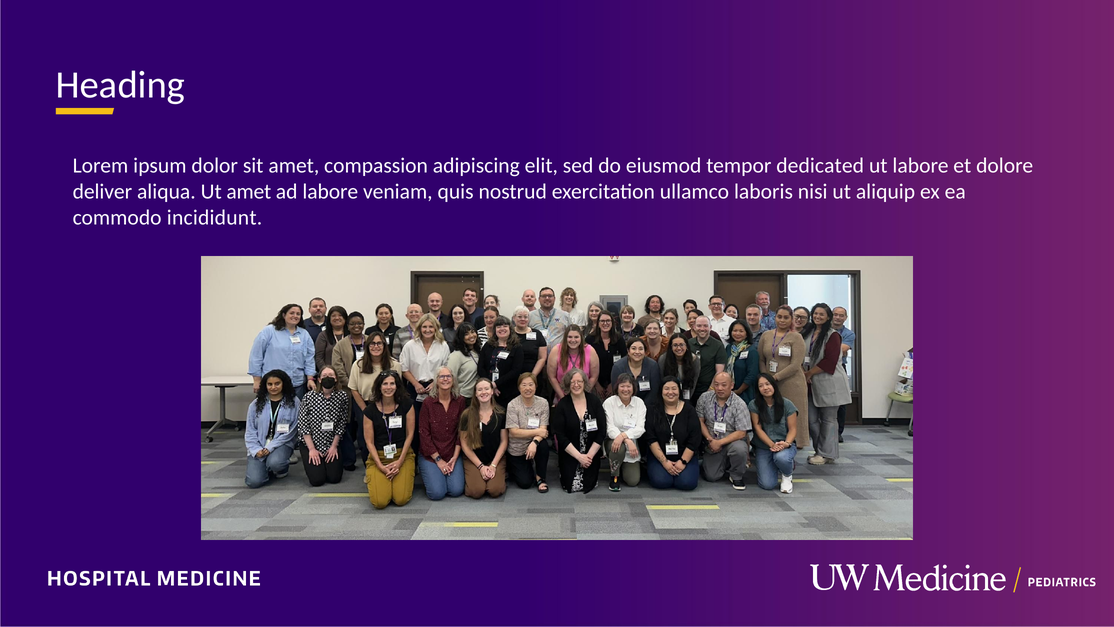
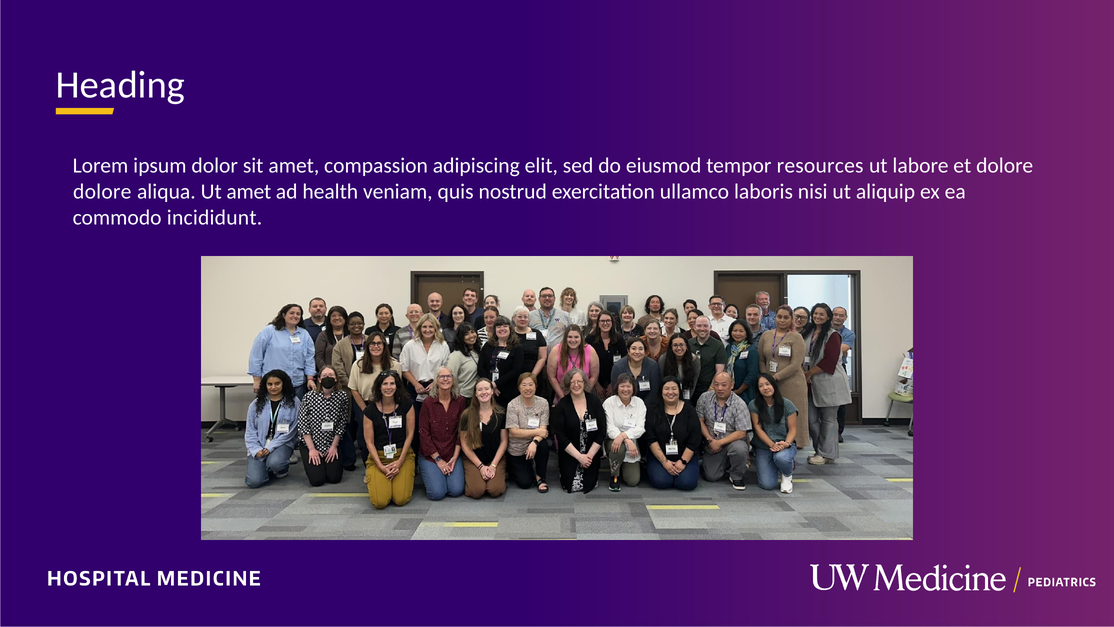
dedicated: dedicated -> resources
deliver at (102, 191): deliver -> dolore
ad labore: labore -> health
